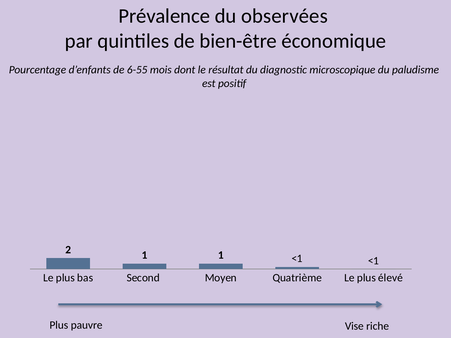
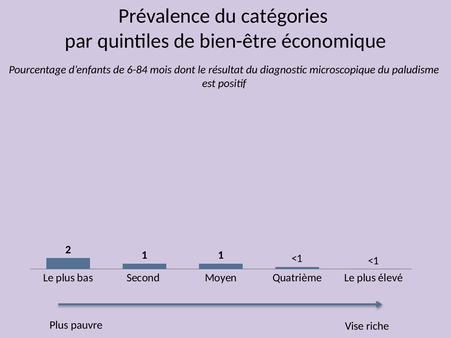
observées: observées -> catégories
6-55: 6-55 -> 6-84
